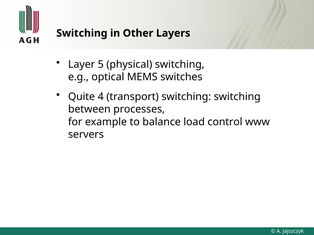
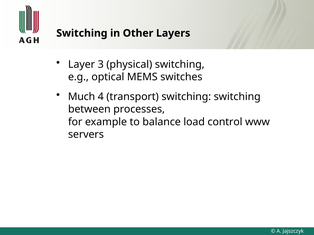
5: 5 -> 3
Quite: Quite -> Much
